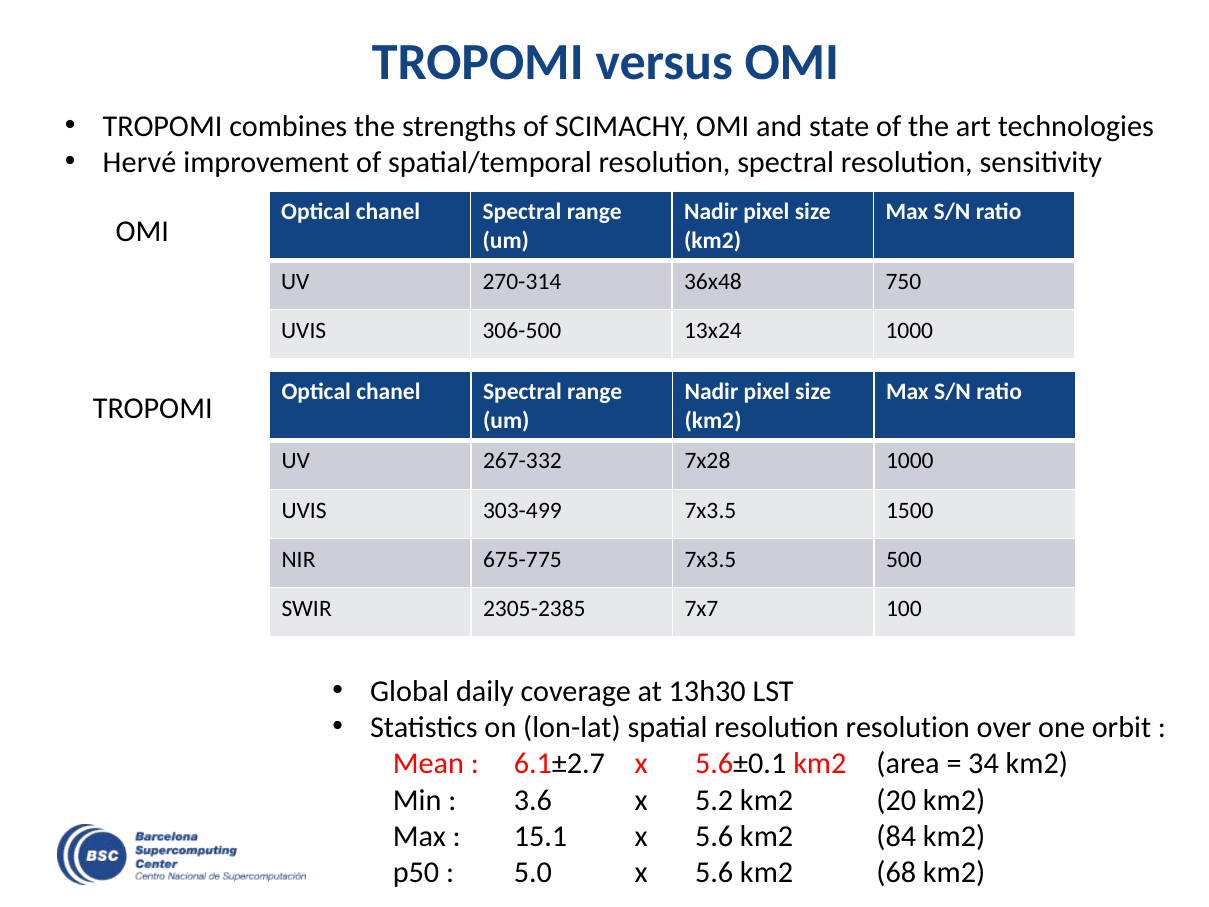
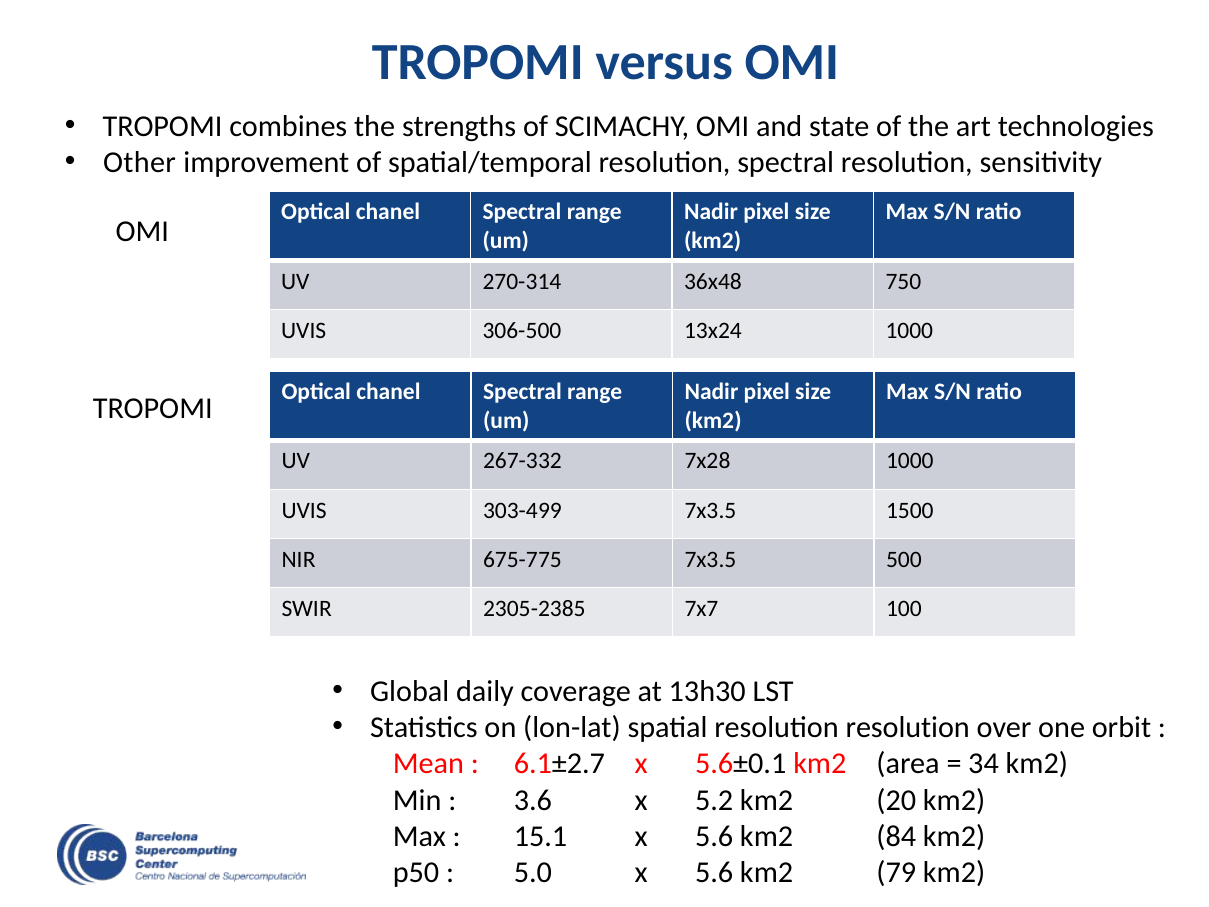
Hervé: Hervé -> Other
68: 68 -> 79
